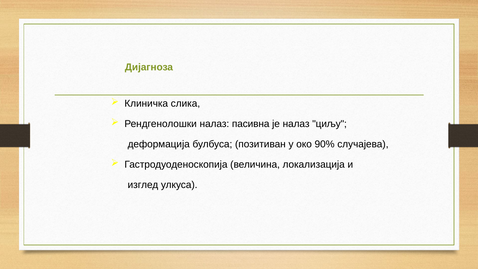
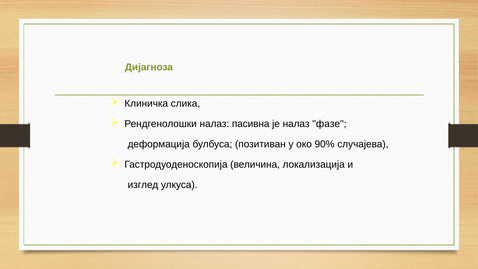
циљу: циљу -> фазе
